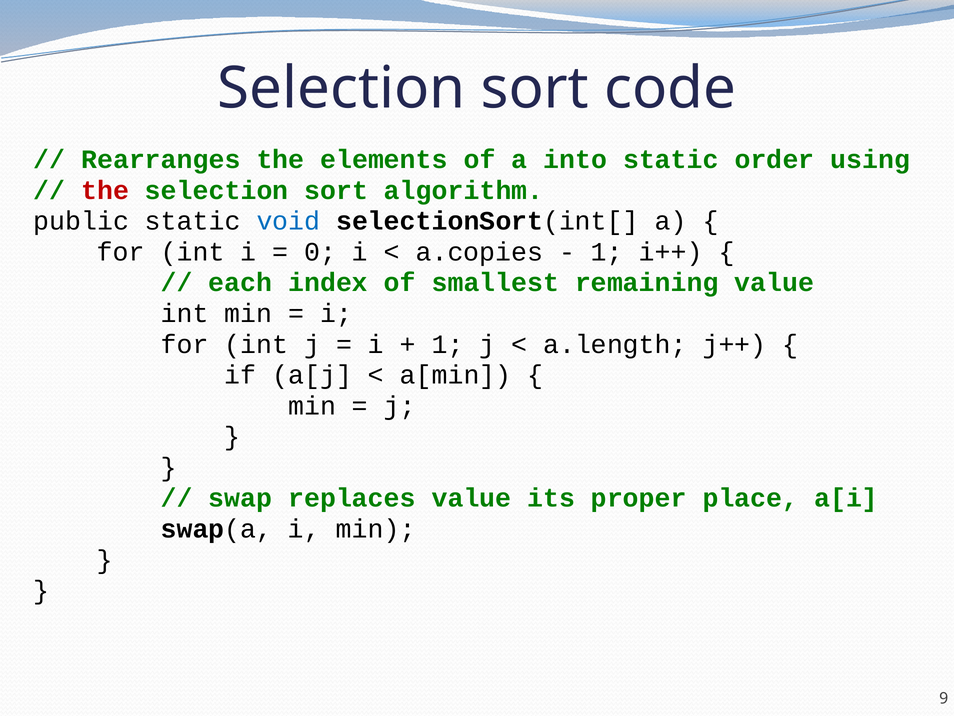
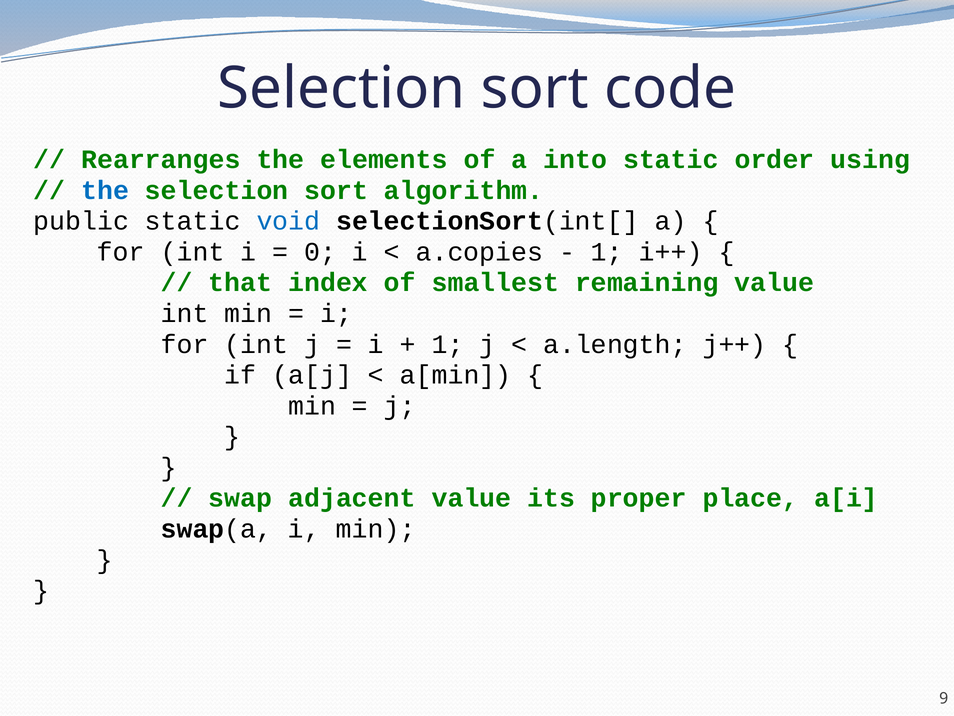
the at (105, 190) colour: red -> blue
each: each -> that
replaces: replaces -> adjacent
